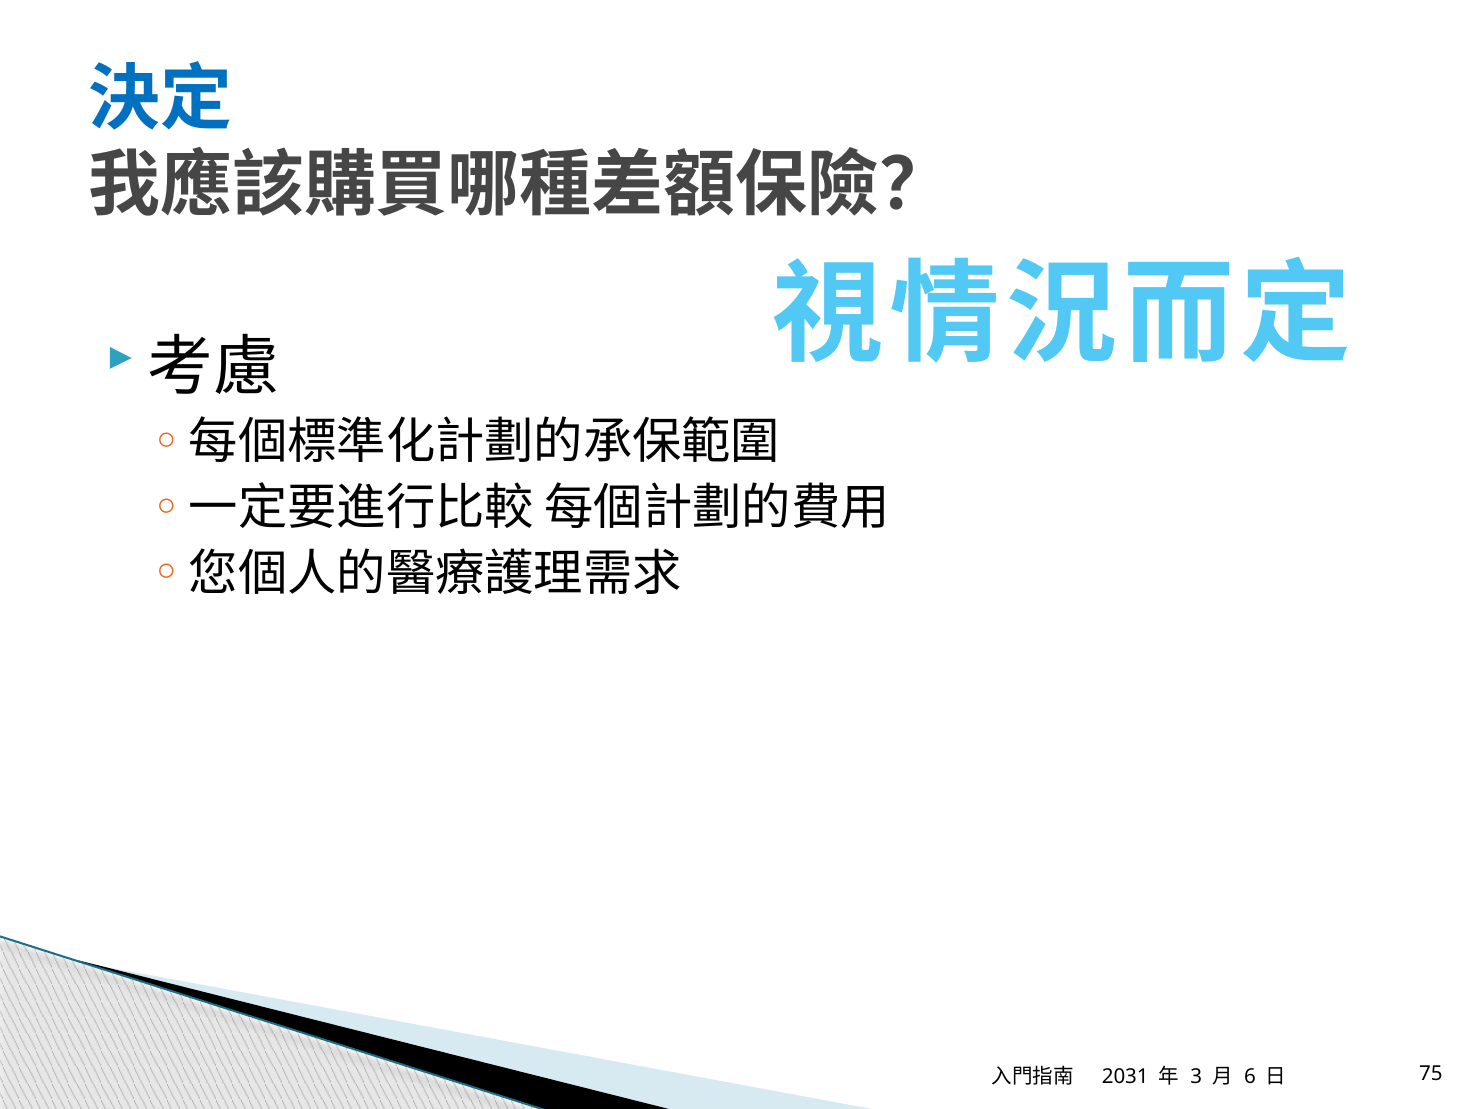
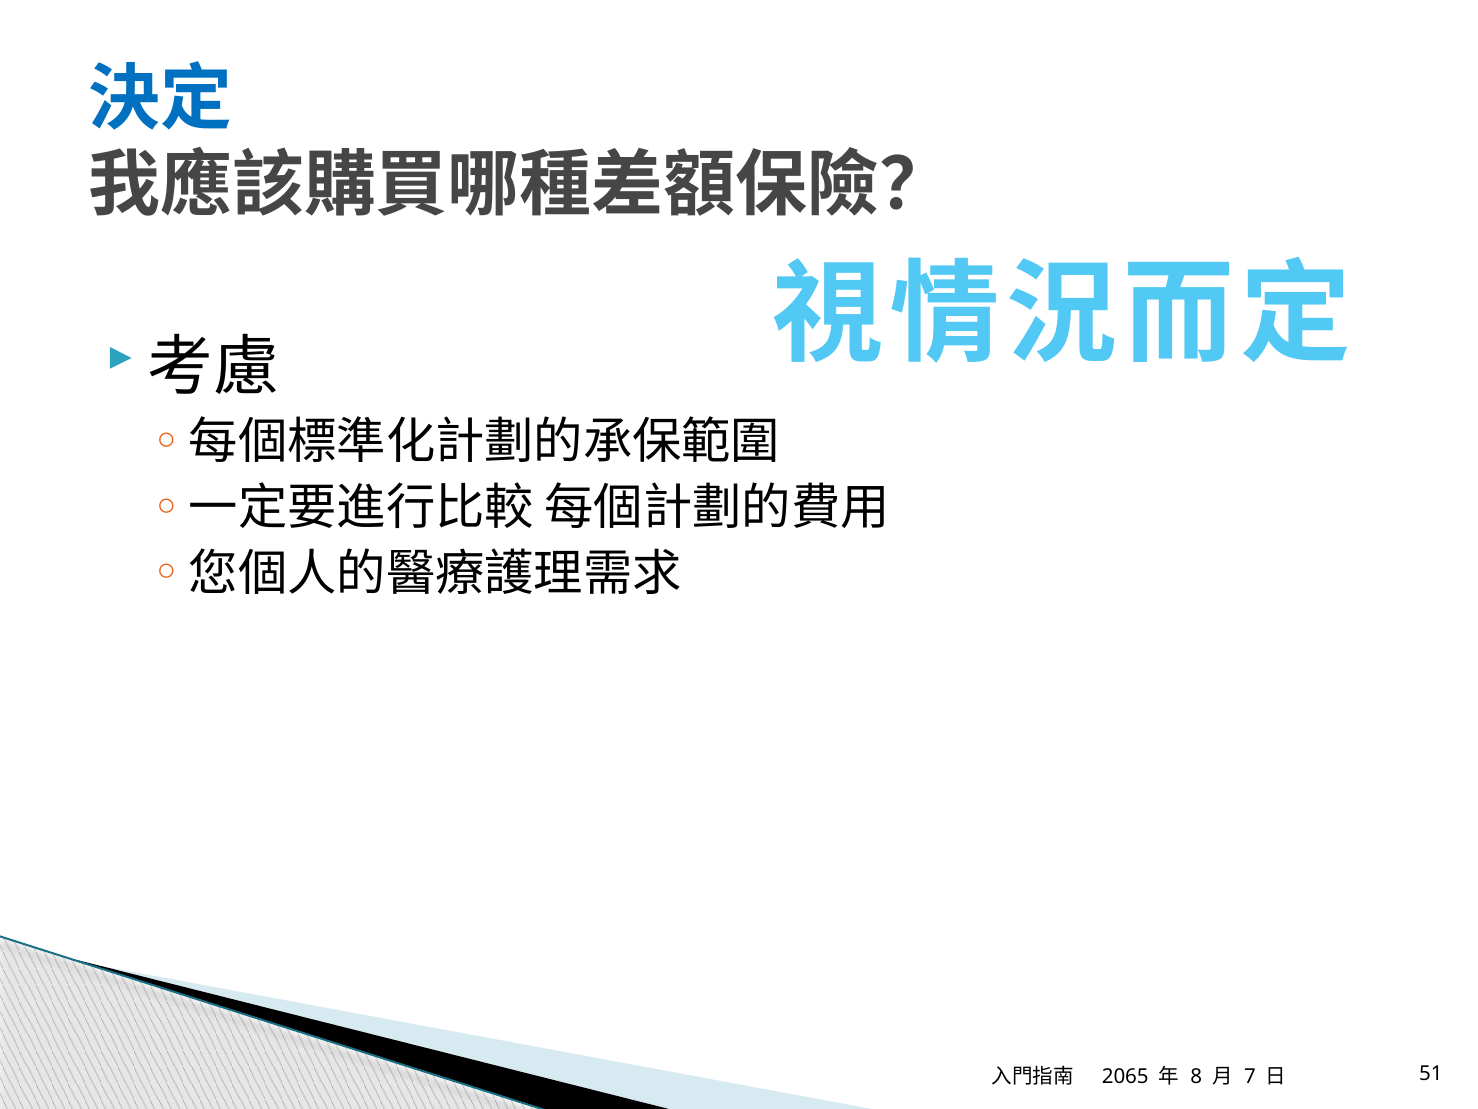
75: 75 -> 51
2031: 2031 -> 2065
3: 3 -> 8
6: 6 -> 7
